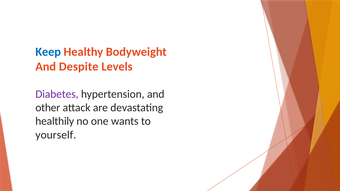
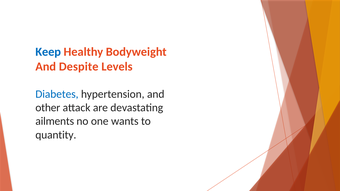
Diabetes colour: purple -> blue
healthily: healthily -> ailments
yourself: yourself -> quantity
